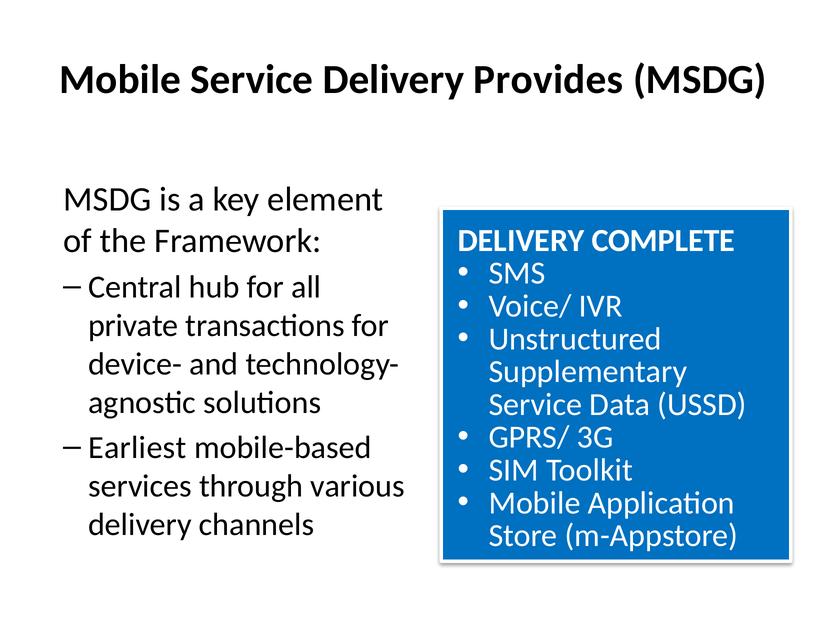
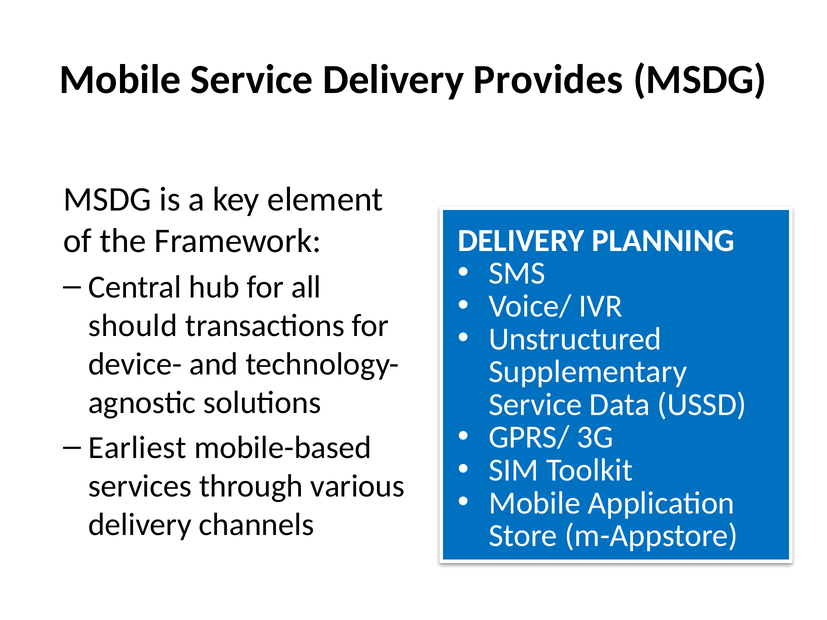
COMPLETE: COMPLETE -> PLANNING
private: private -> should
